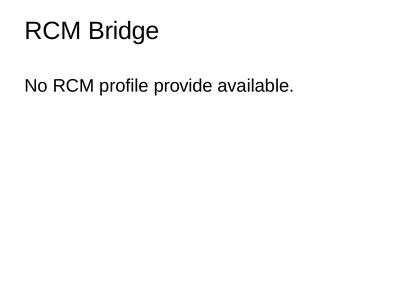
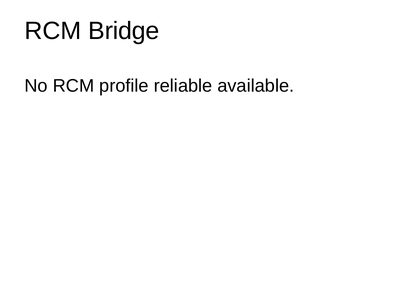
provide: provide -> reliable
